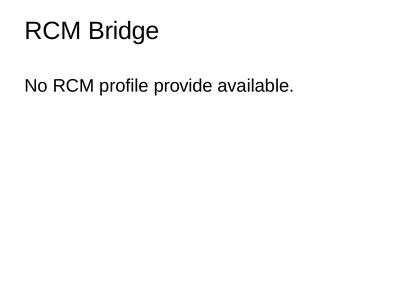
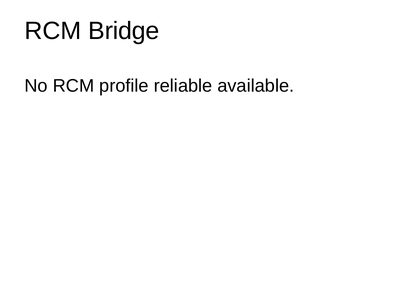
provide: provide -> reliable
